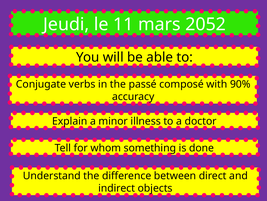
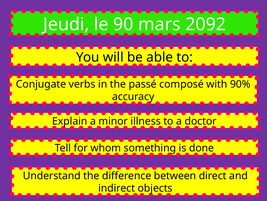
11: 11 -> 90
2052: 2052 -> 2092
